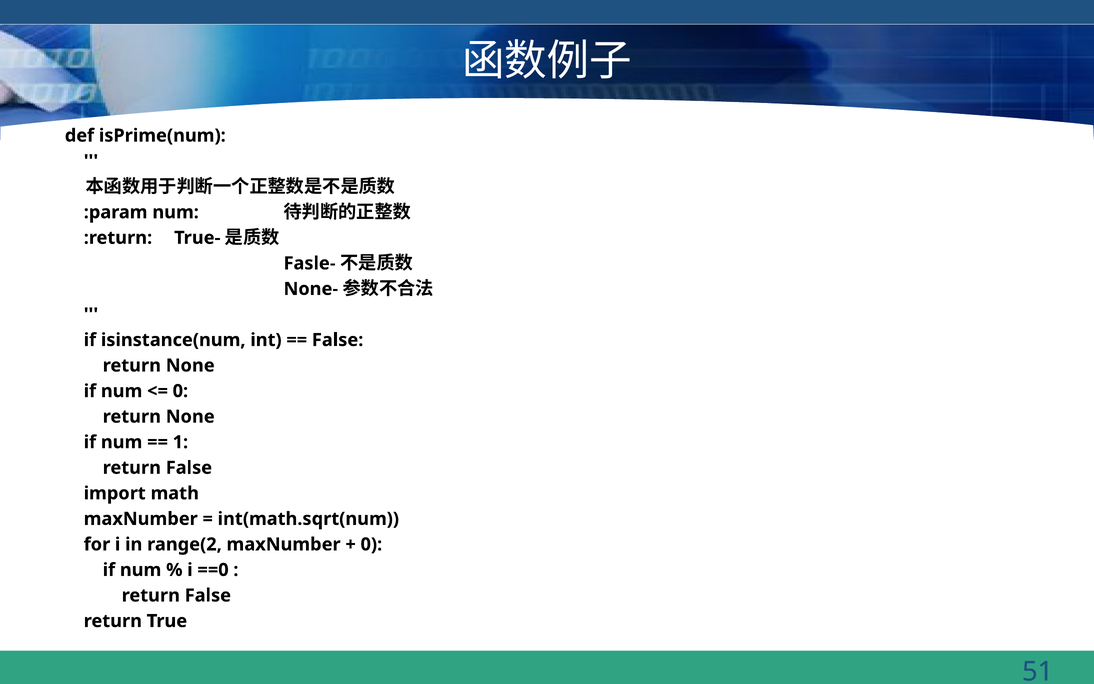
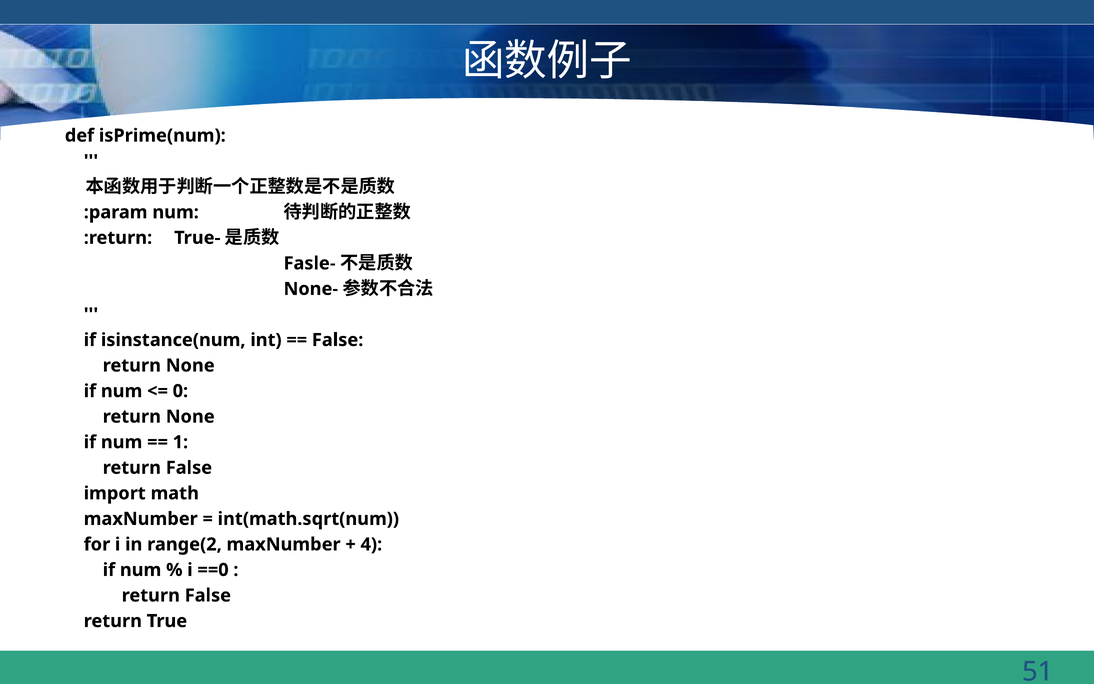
0 at (371, 544): 0 -> 4
